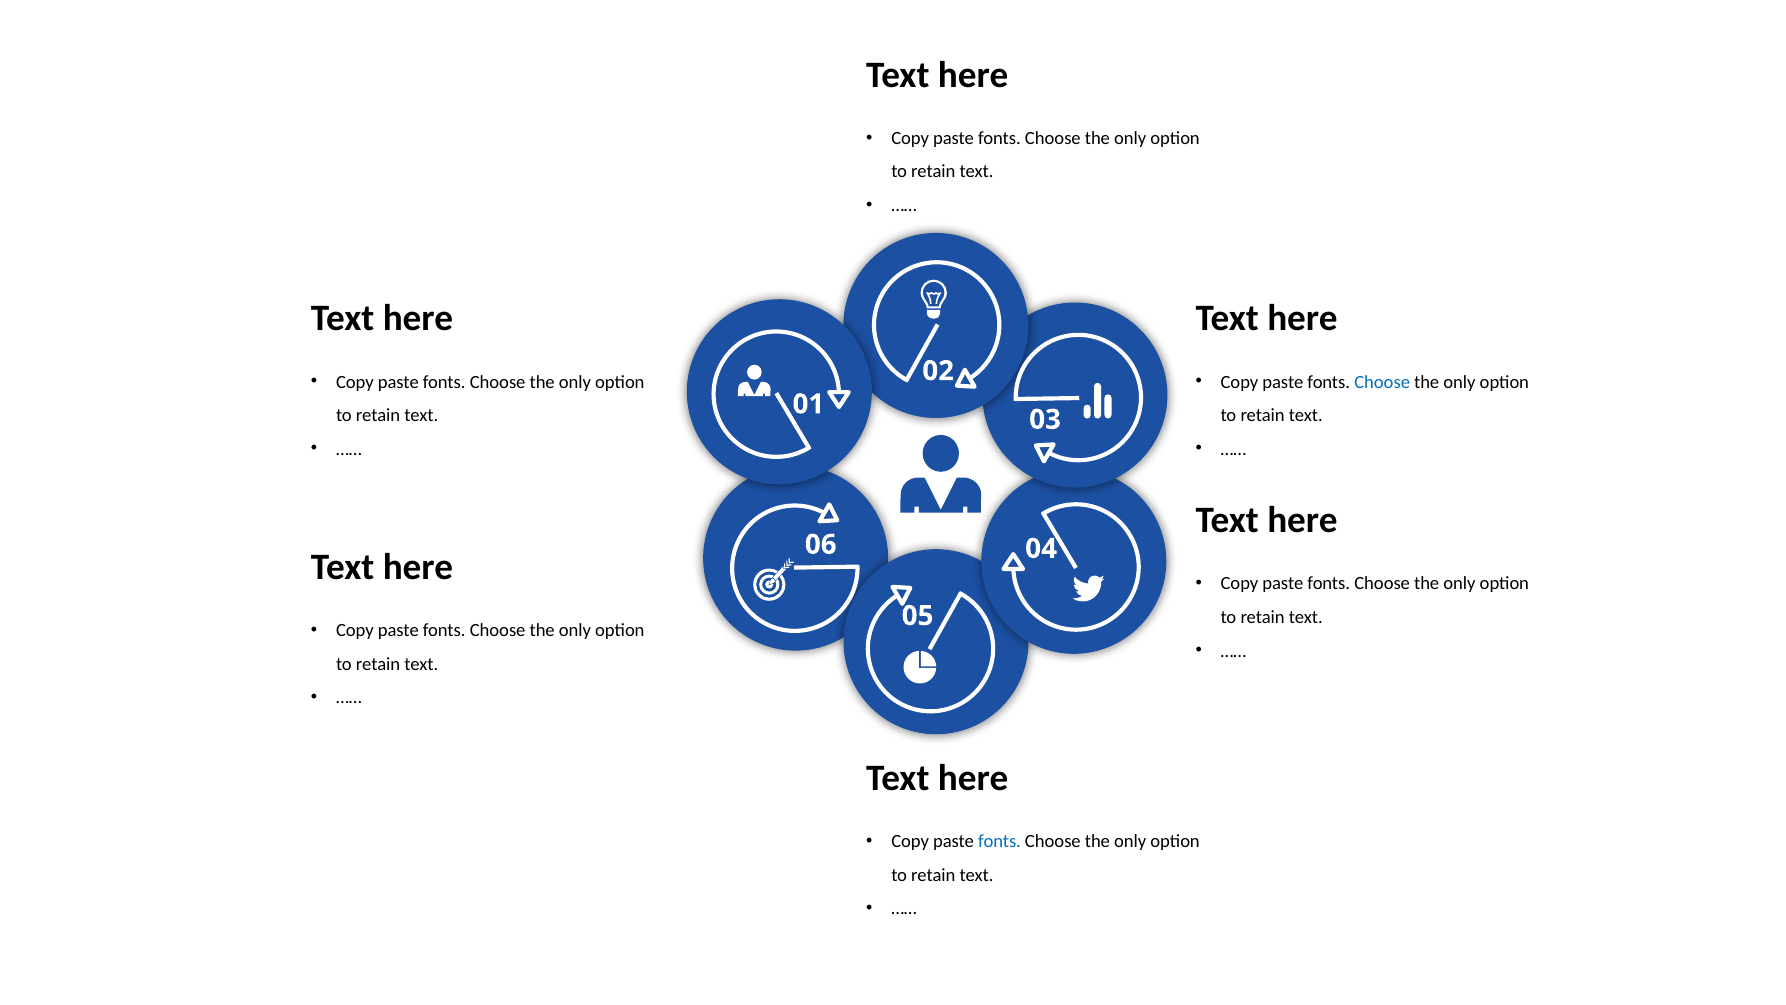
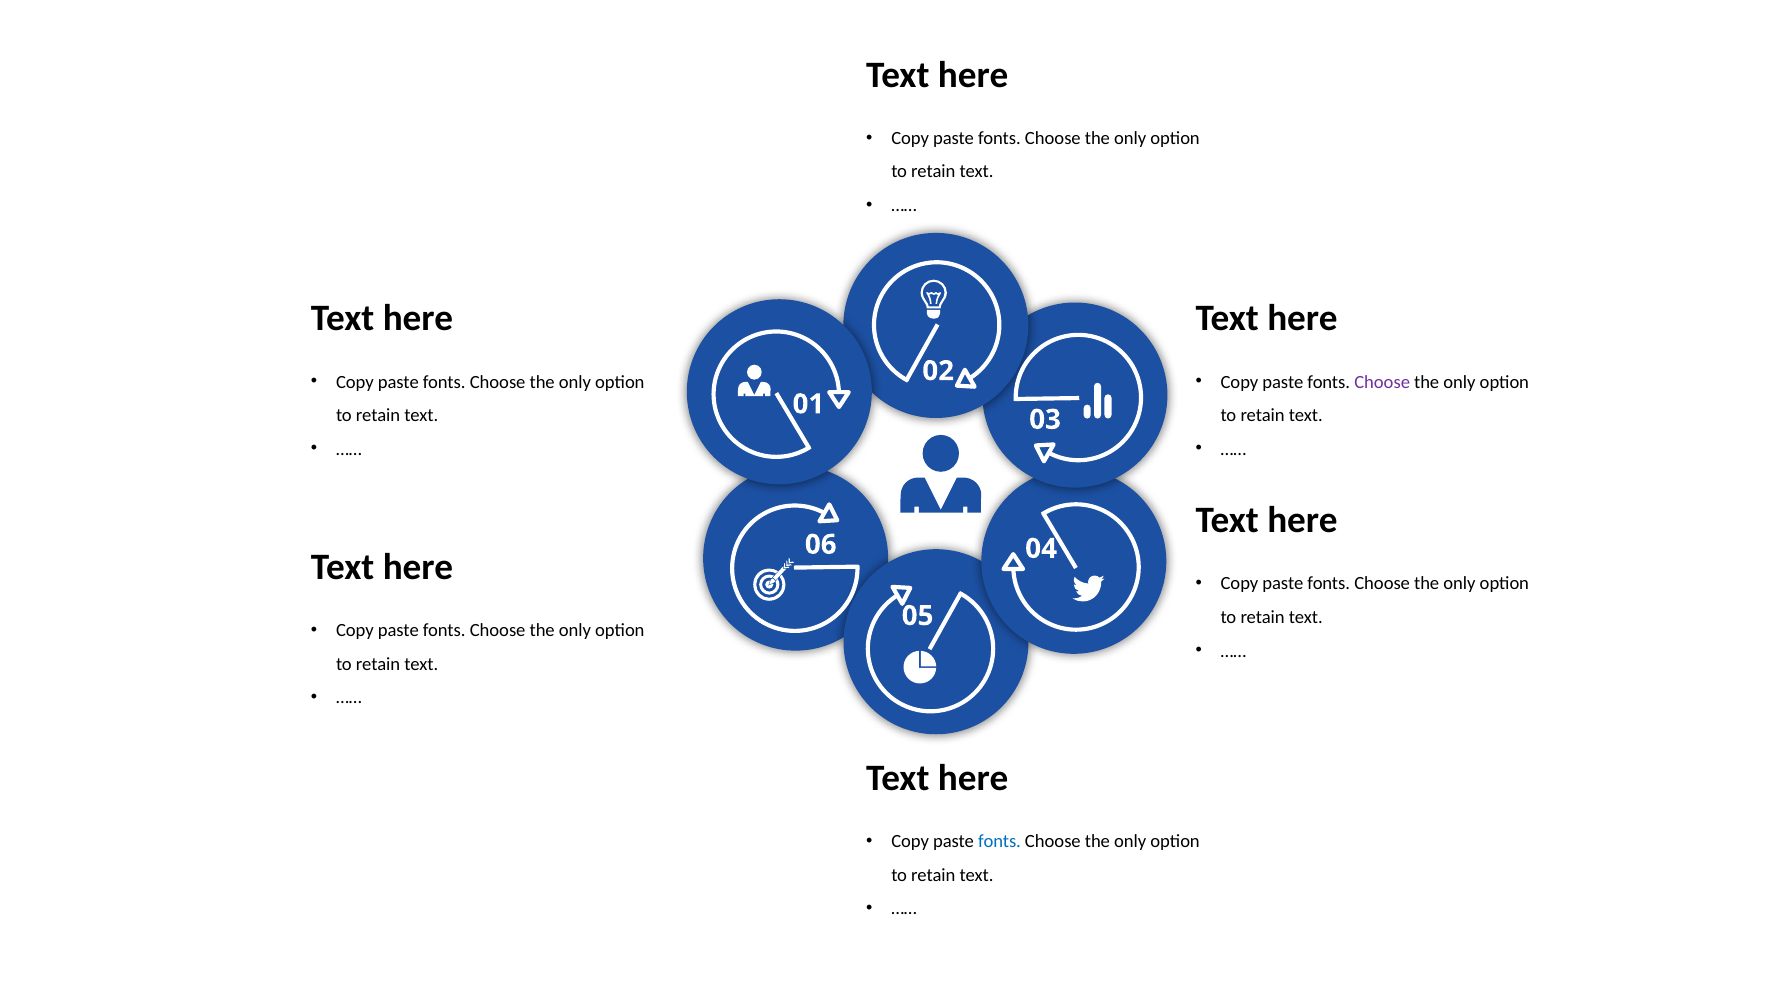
Choose at (1382, 382) colour: blue -> purple
